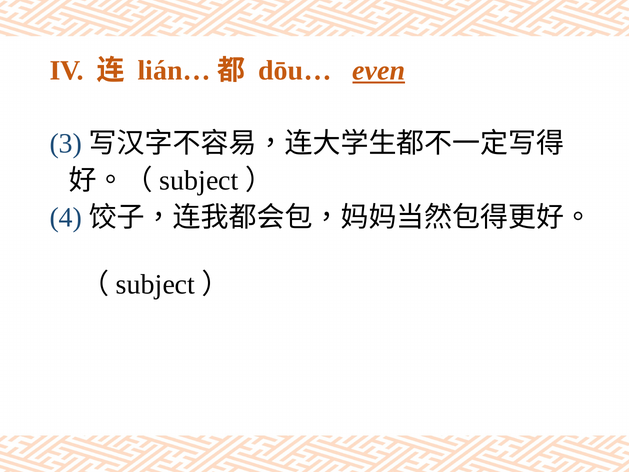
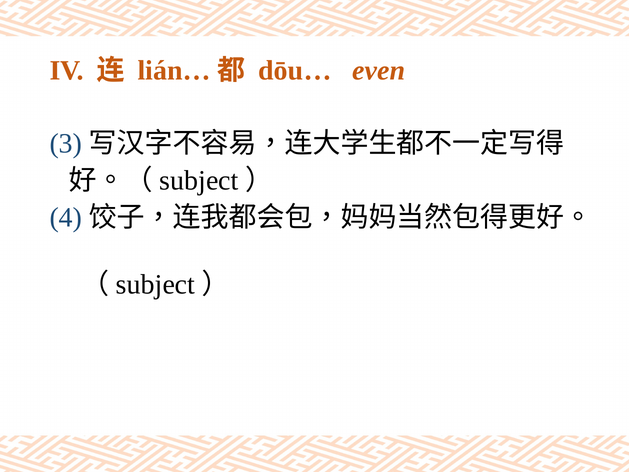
even underline: present -> none
